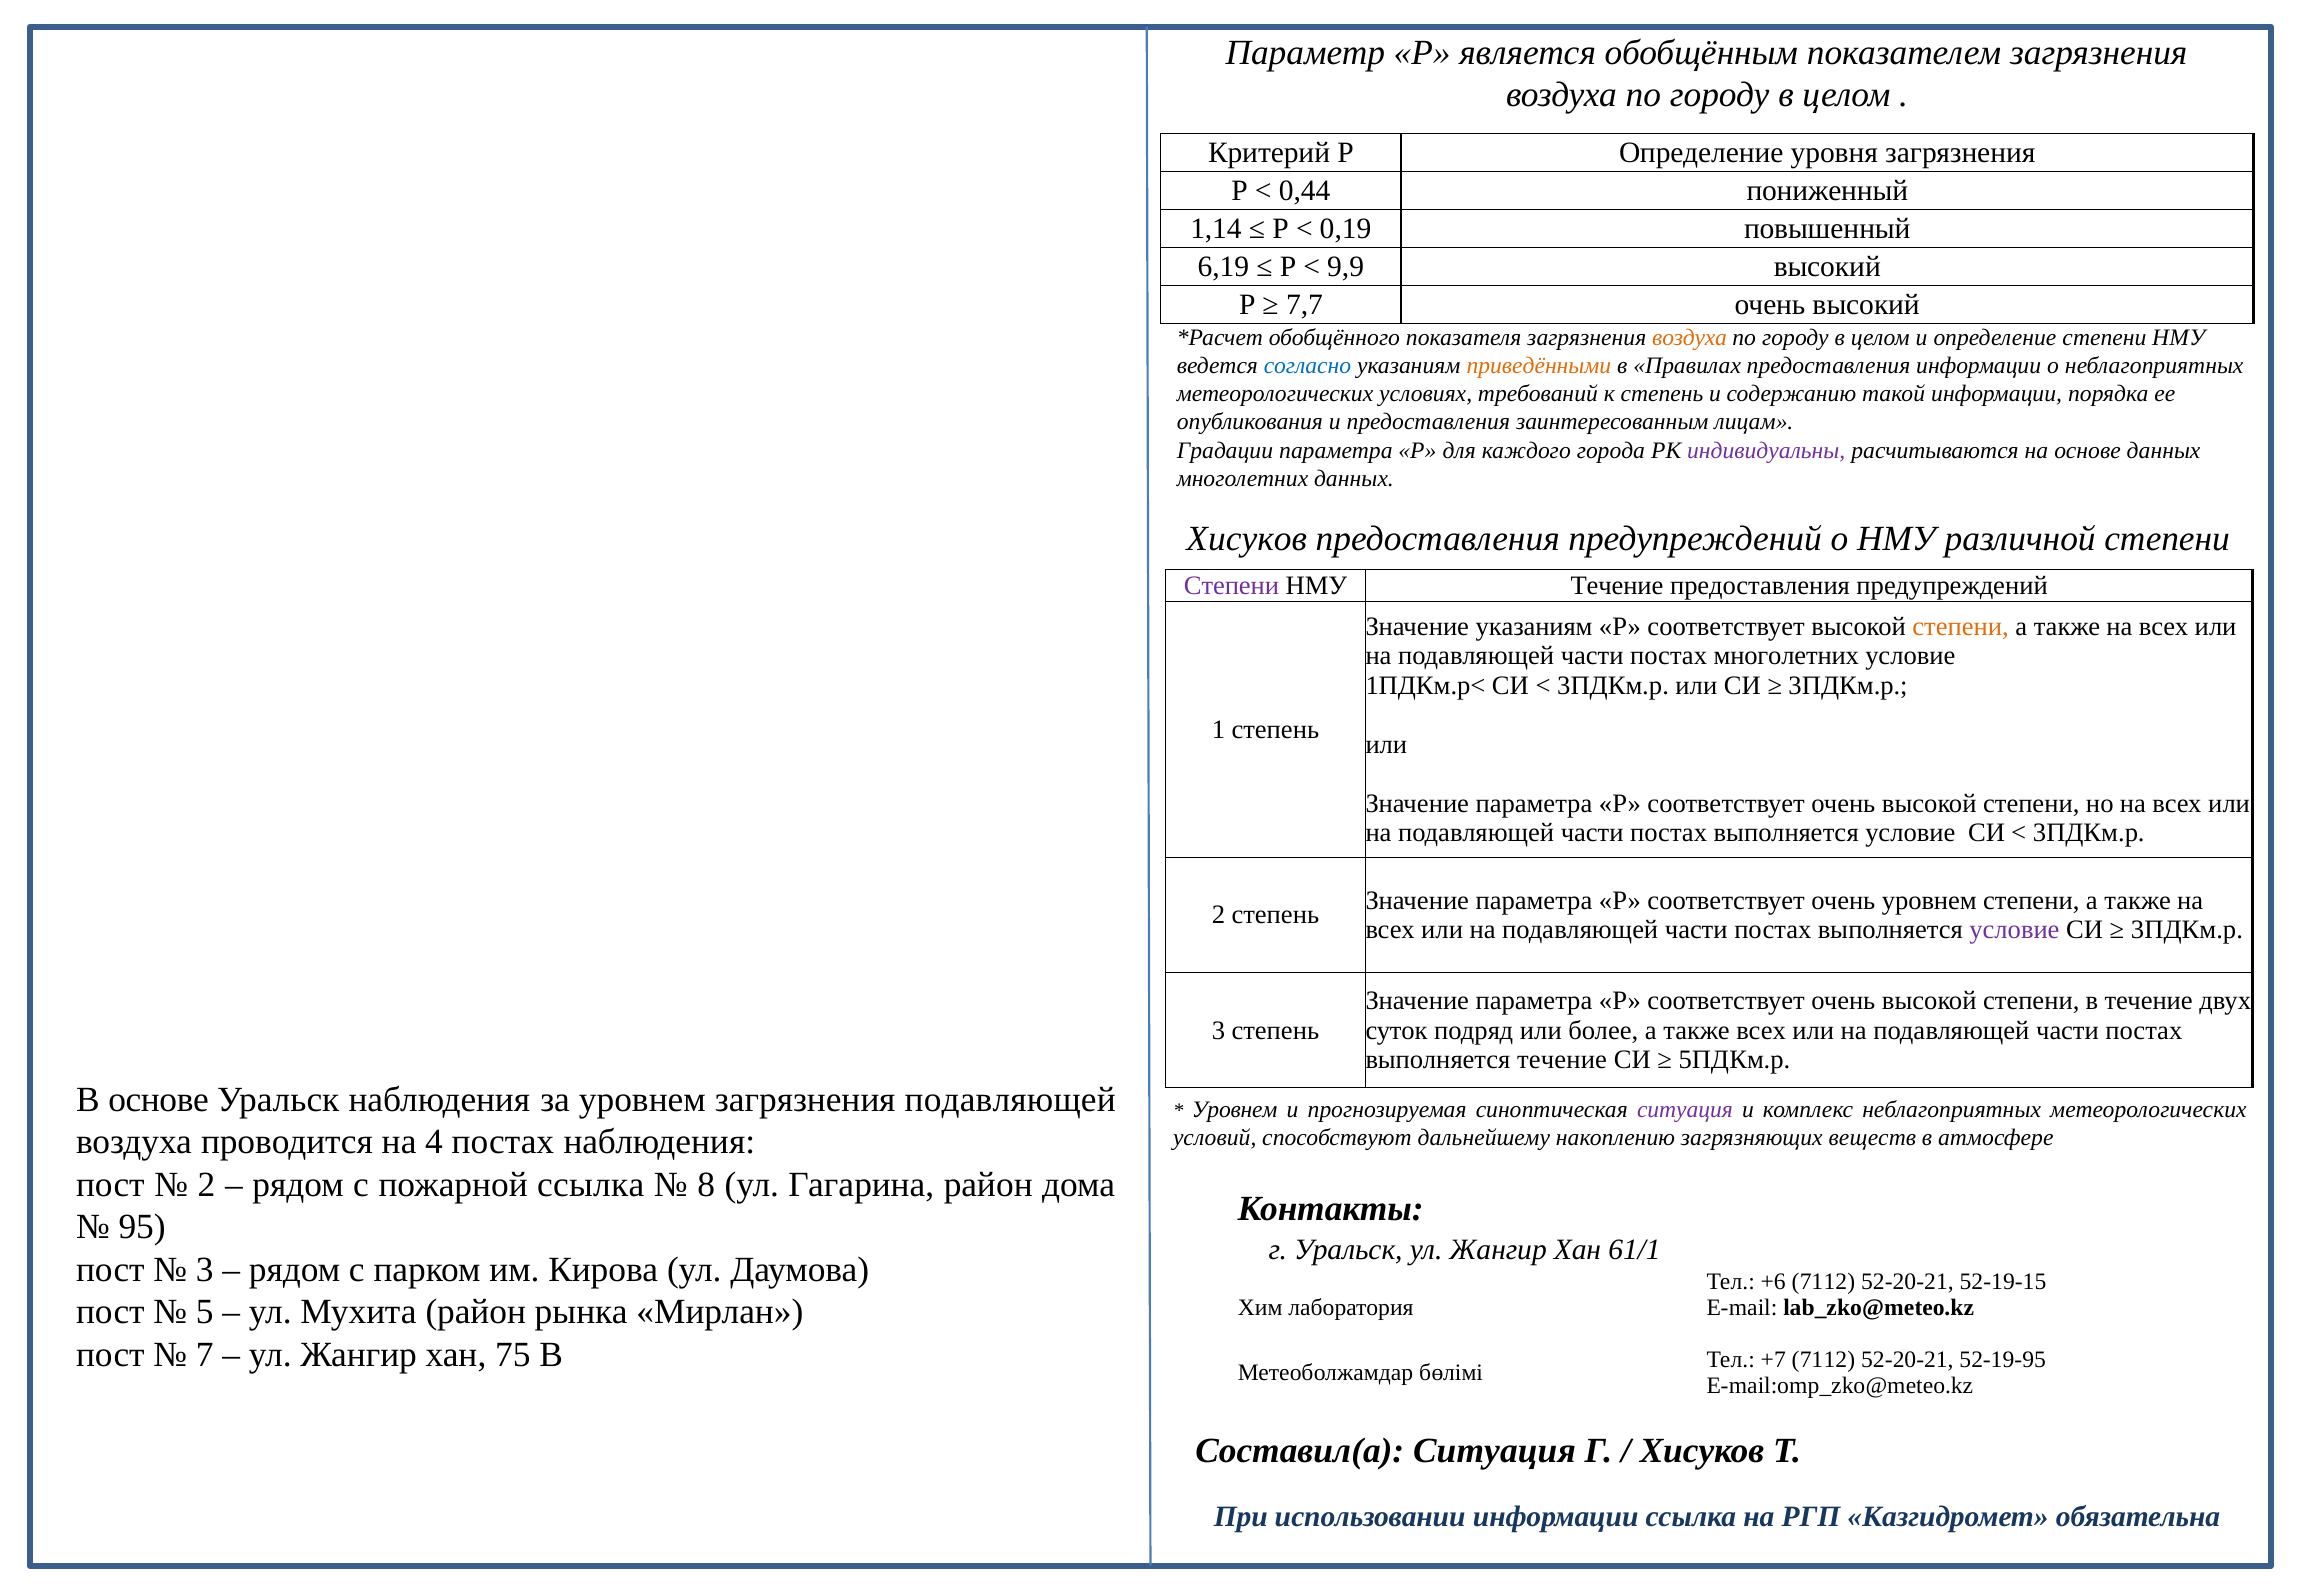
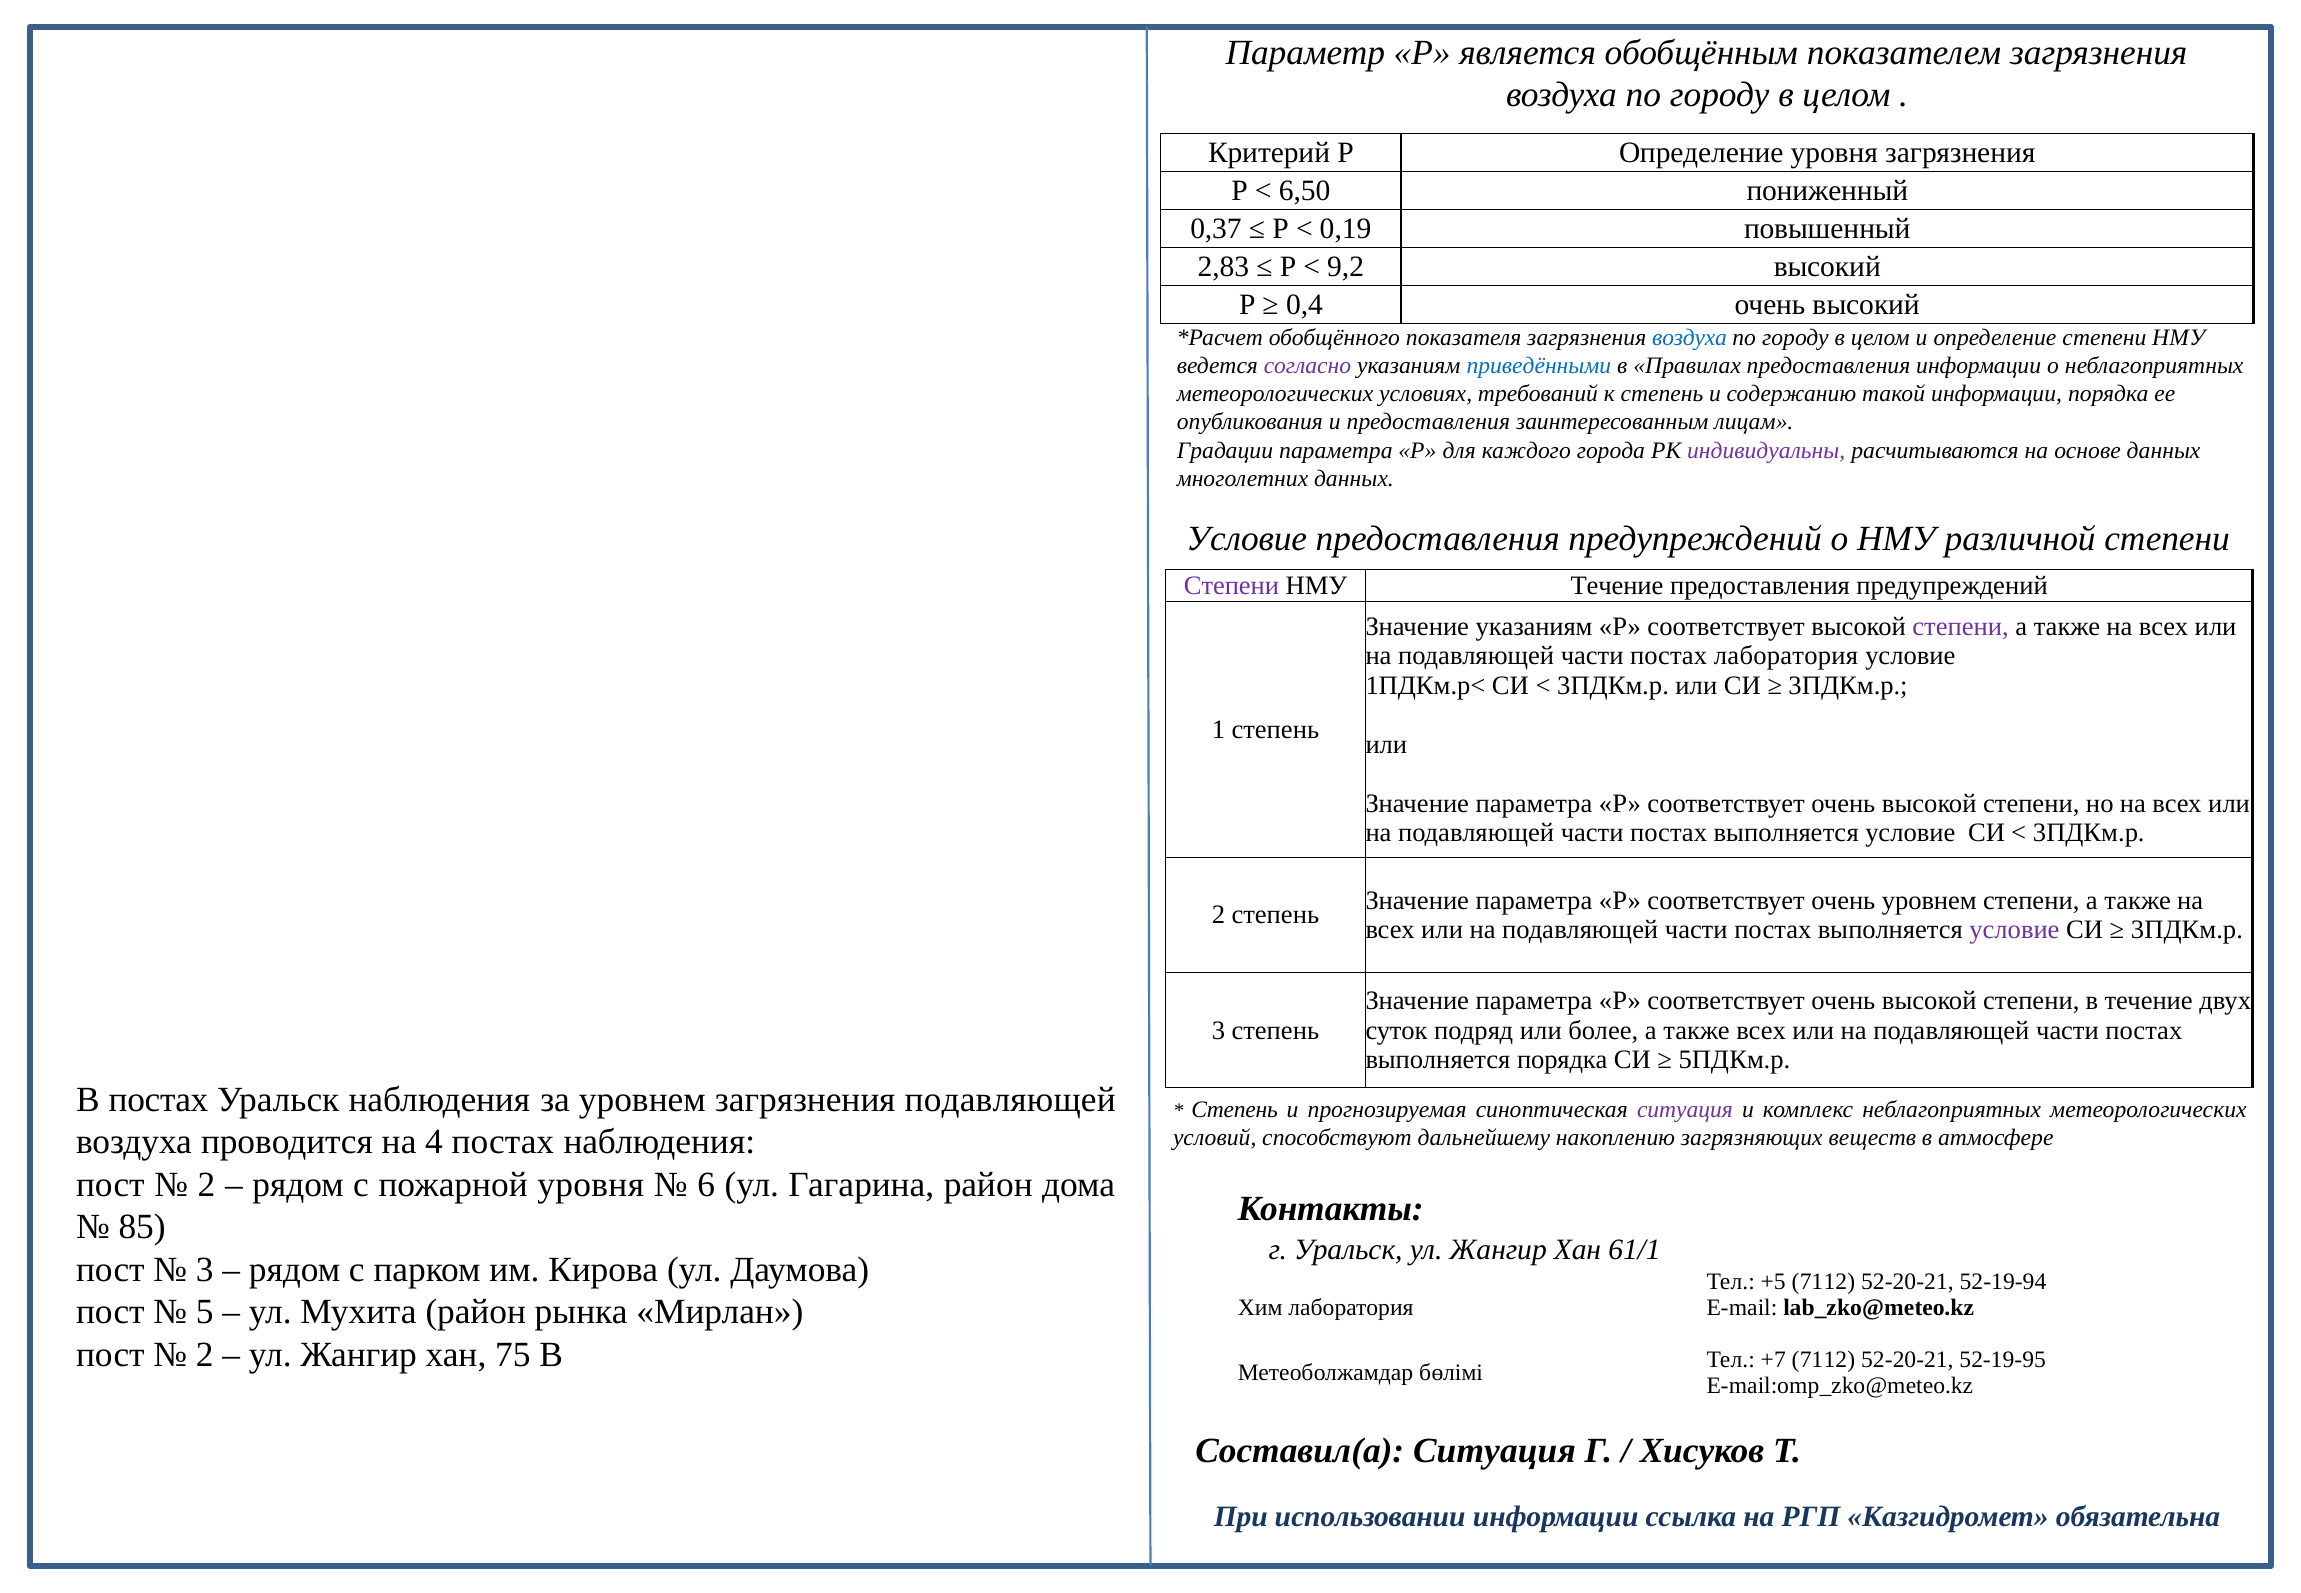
0,44: 0,44 -> 6,50
1,14: 1,14 -> 0,37
6,19: 6,19 -> 2,83
9,9: 9,9 -> 9,2
7,7: 7,7 -> 0,4
воздуха at (1690, 337) colour: orange -> blue
согласно colour: blue -> purple
приведёнными colour: orange -> blue
Хисуков at (1247, 539): Хисуков -> Условие
степени at (1961, 627) colour: orange -> purple
постах многолетних: многолетних -> лаборатория
выполняется течение: течение -> порядка
В основе: основе -> постах
Уровнем at (1235, 1109): Уровнем -> Степень
пожарной ссылка: ссылка -> уровня
8: 8 -> 6
95: 95 -> 85
+6: +6 -> +5
52-19-15: 52-19-15 -> 52-19-94
7 at (205, 1355): 7 -> 2
